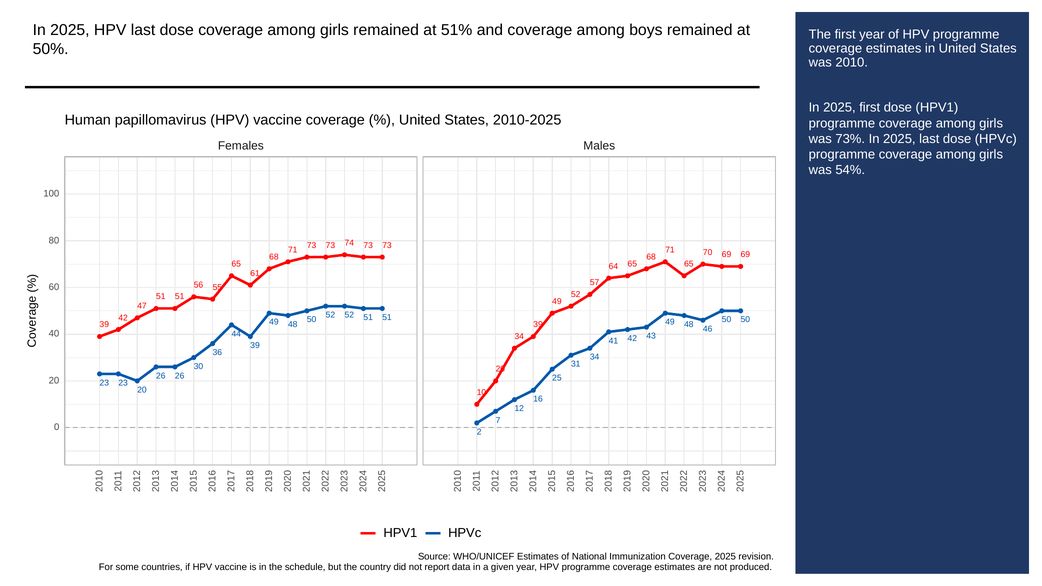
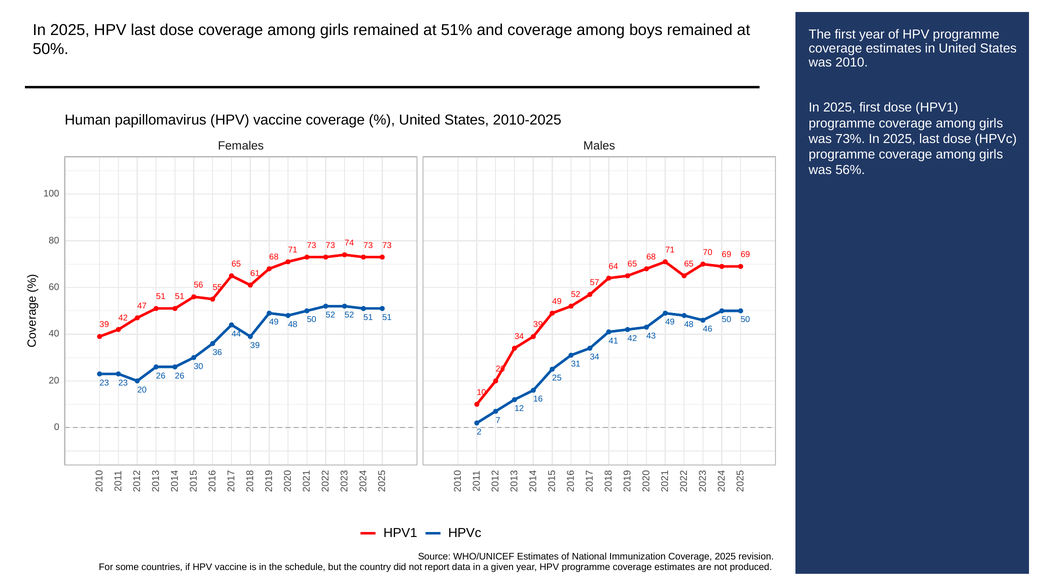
54%: 54% -> 56%
